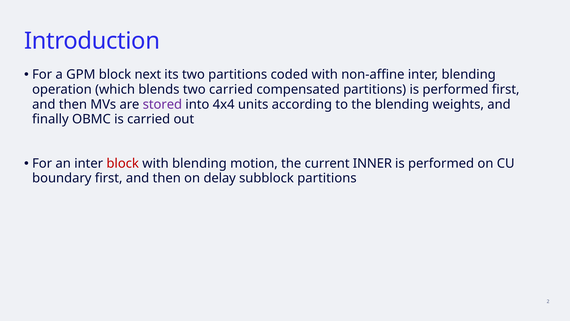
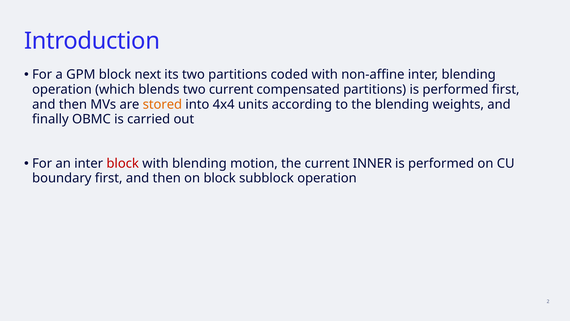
two carried: carried -> current
stored colour: purple -> orange
on delay: delay -> block
subblock partitions: partitions -> operation
